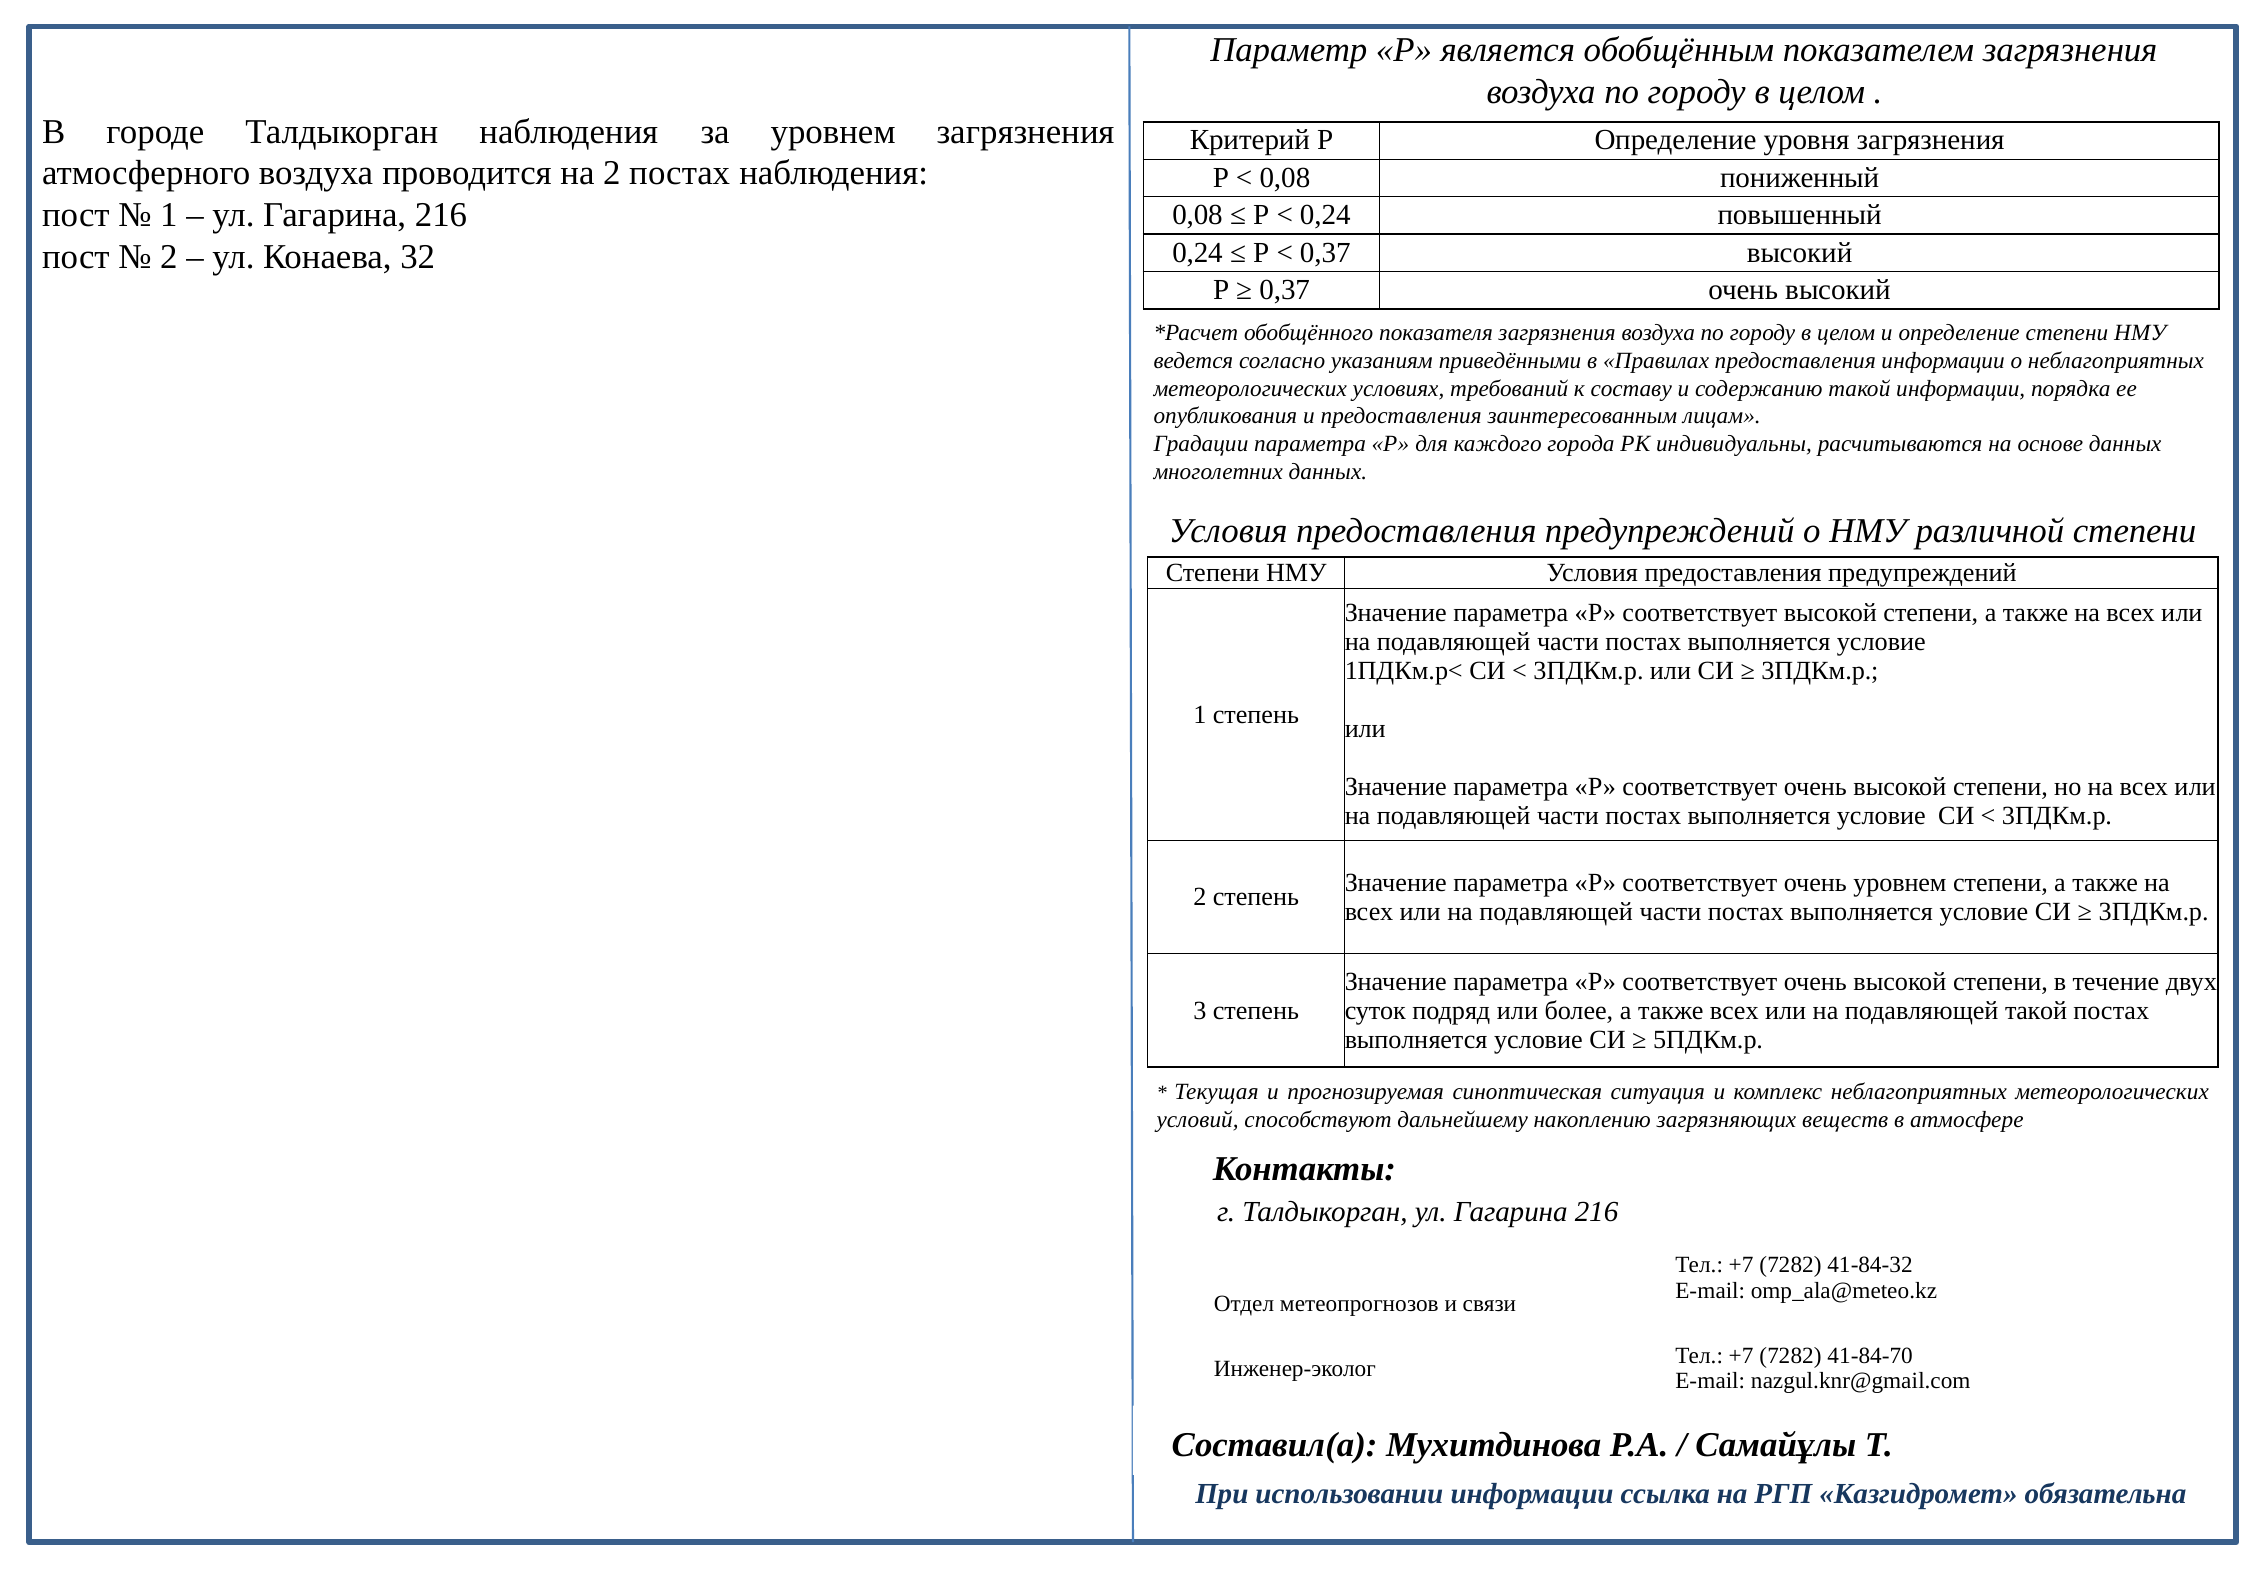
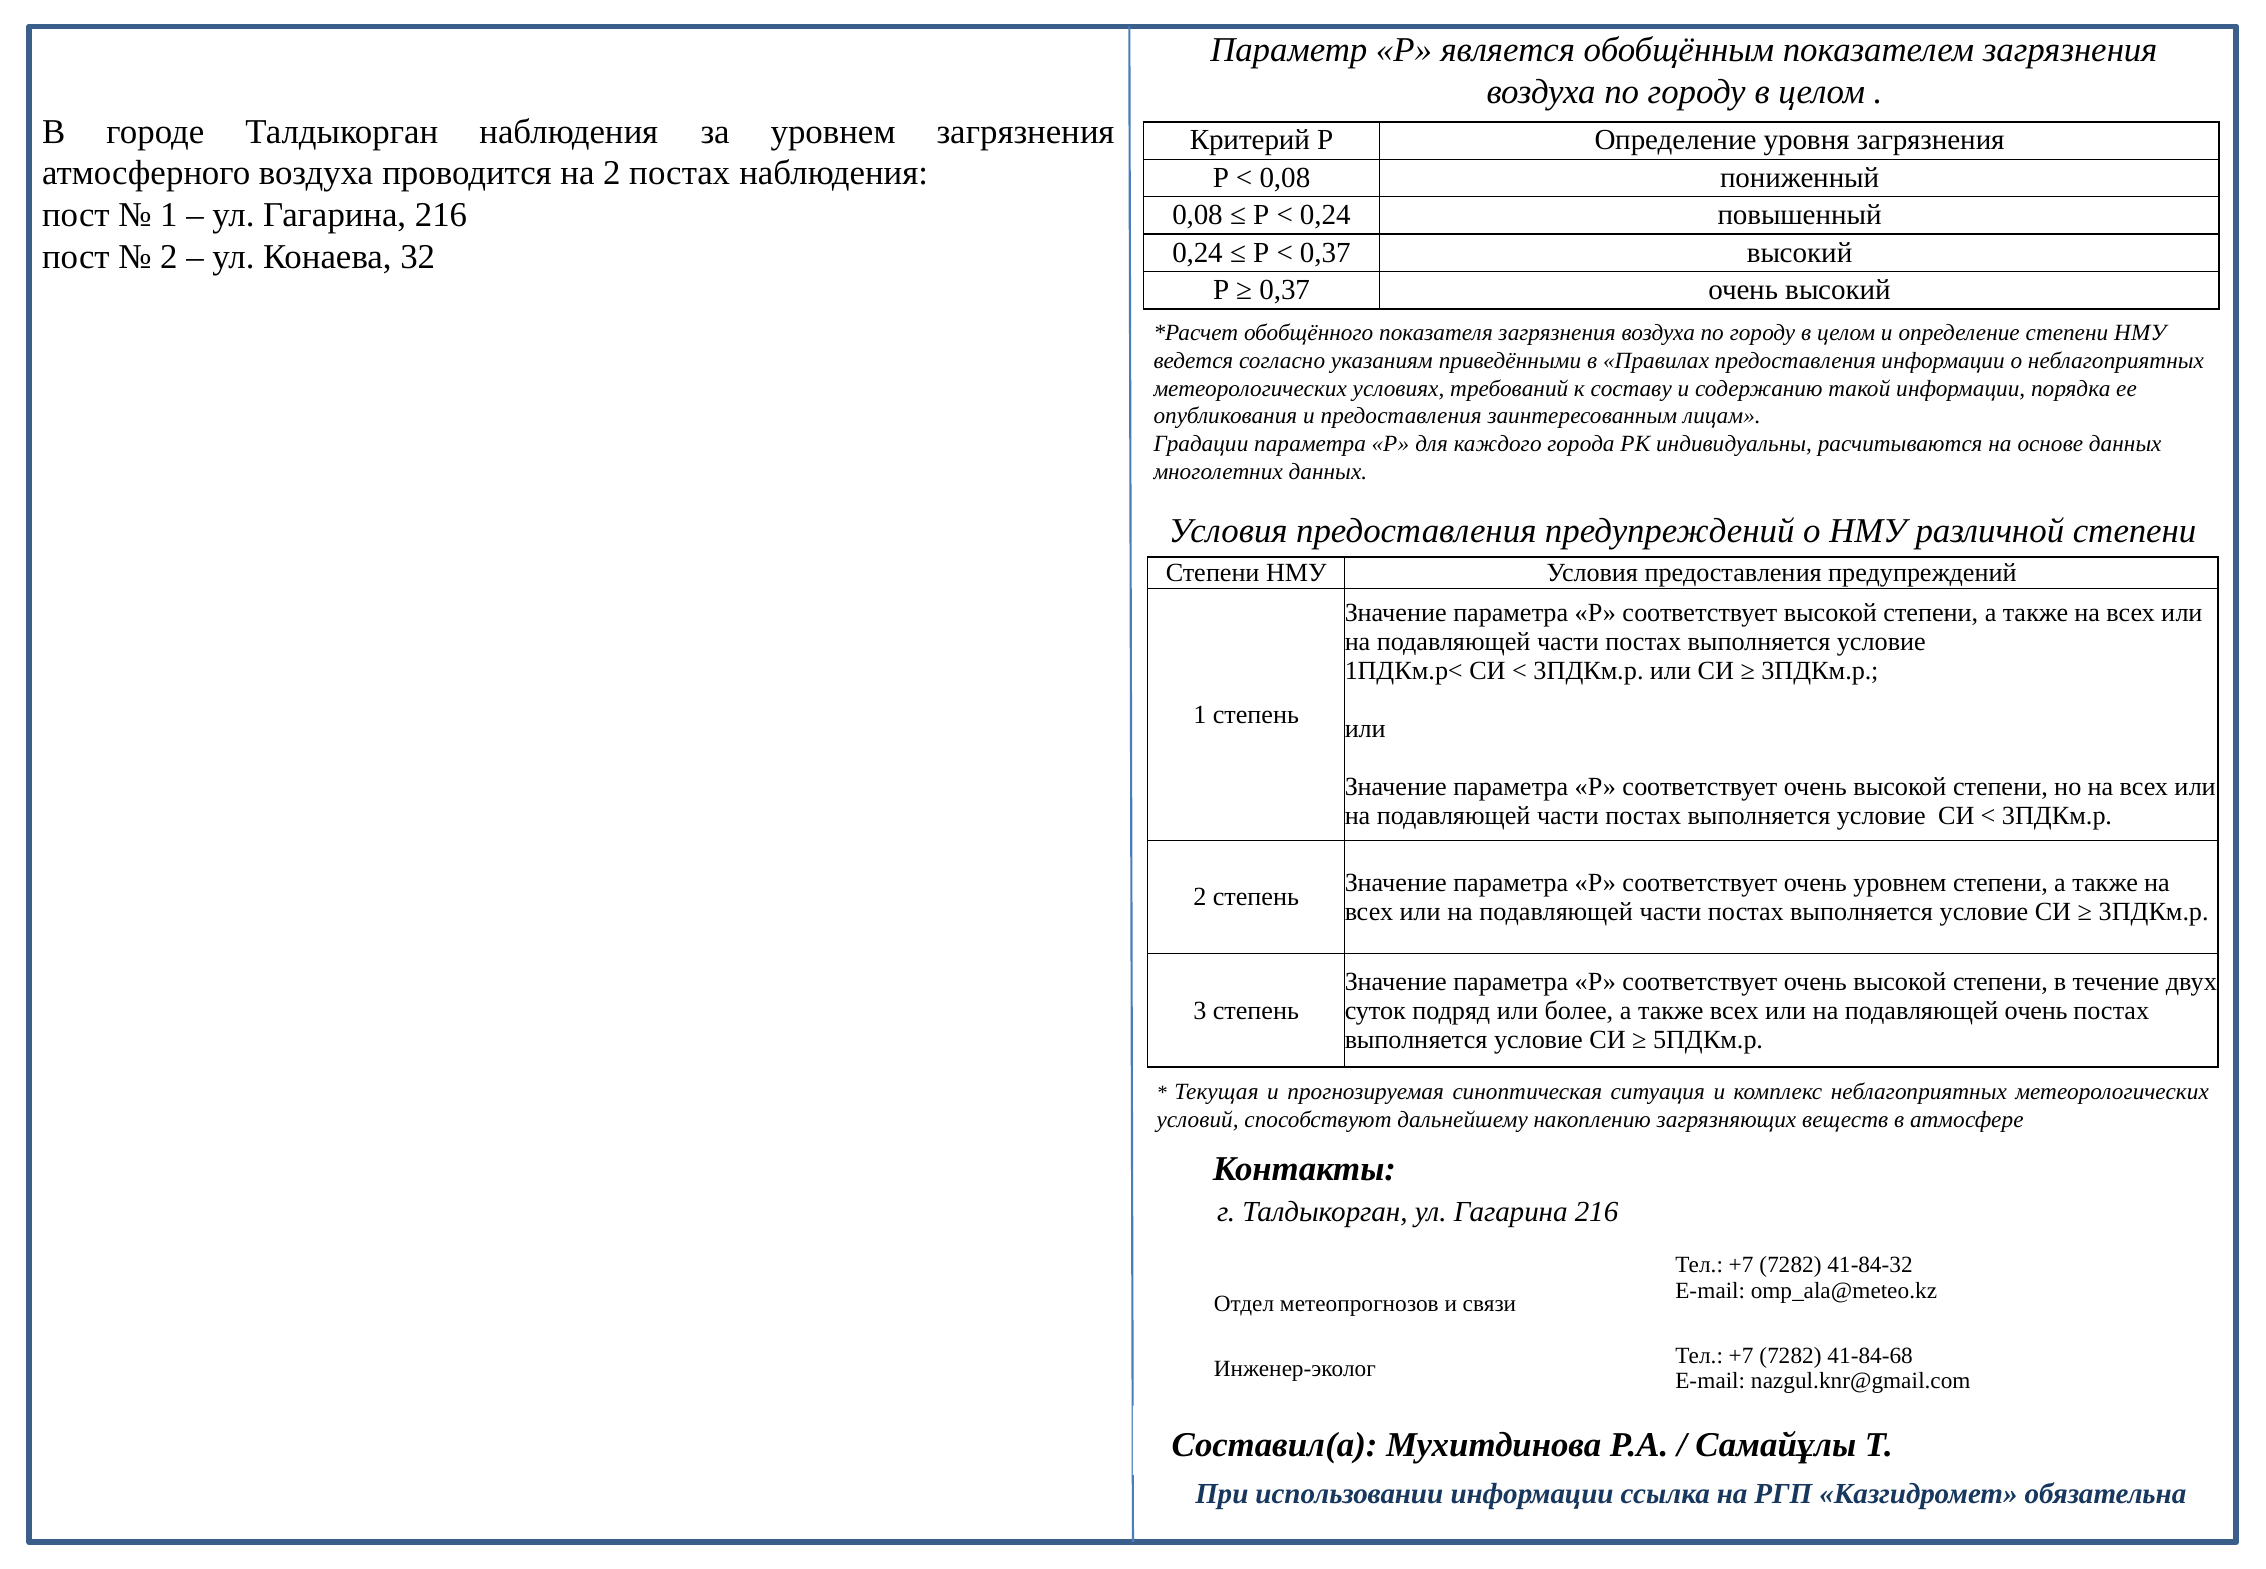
подавляющей такой: такой -> очень
41-84-70: 41-84-70 -> 41-84-68
